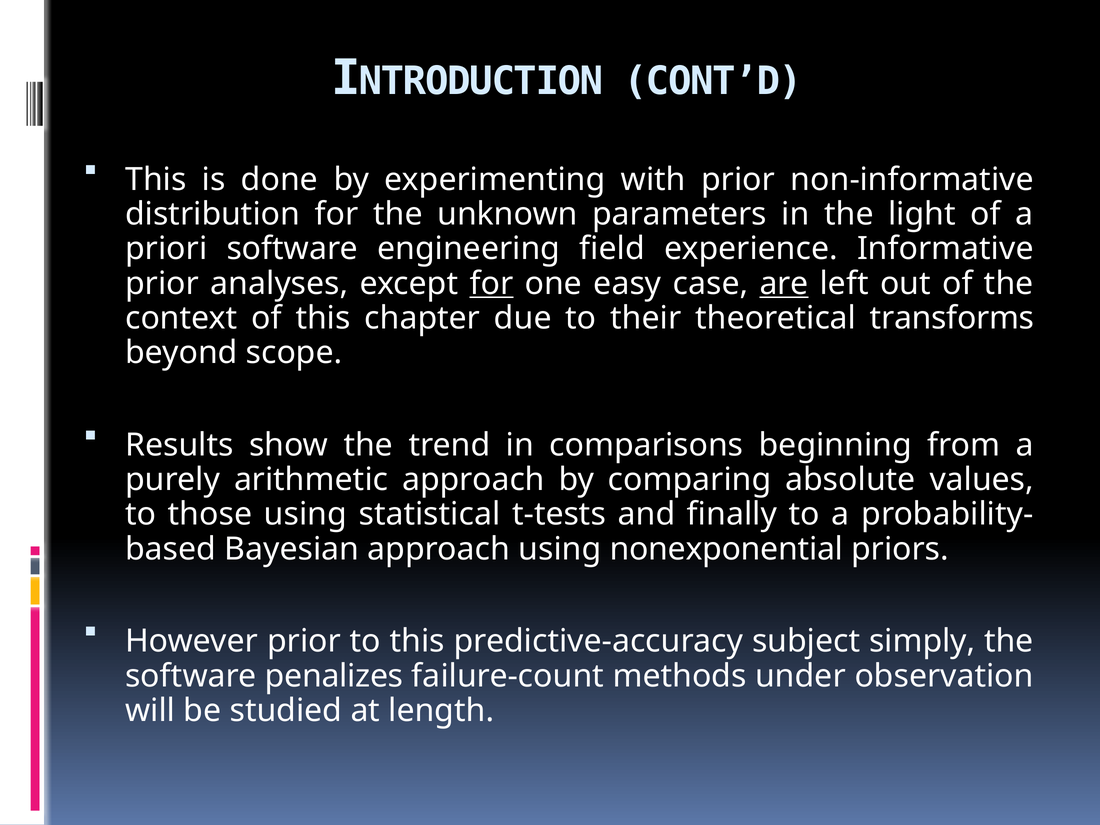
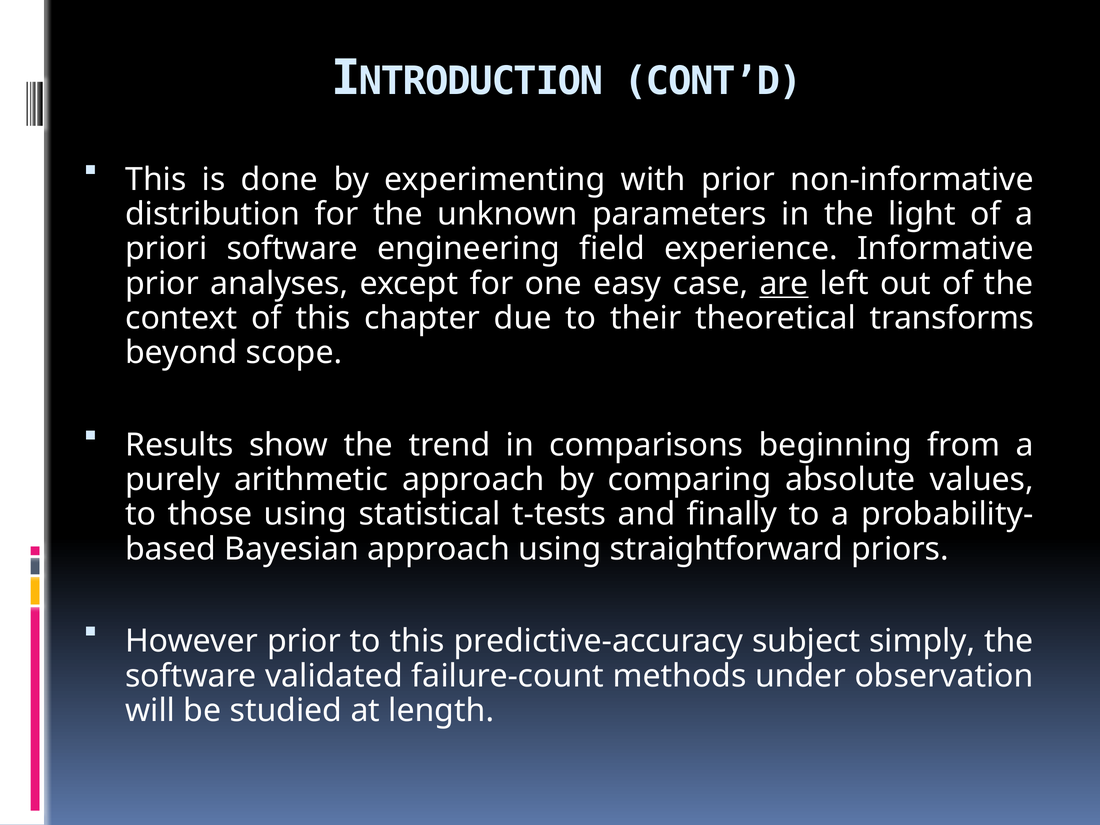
for at (492, 283) underline: present -> none
nonexponential: nonexponential -> straightforward
penalizes: penalizes -> validated
